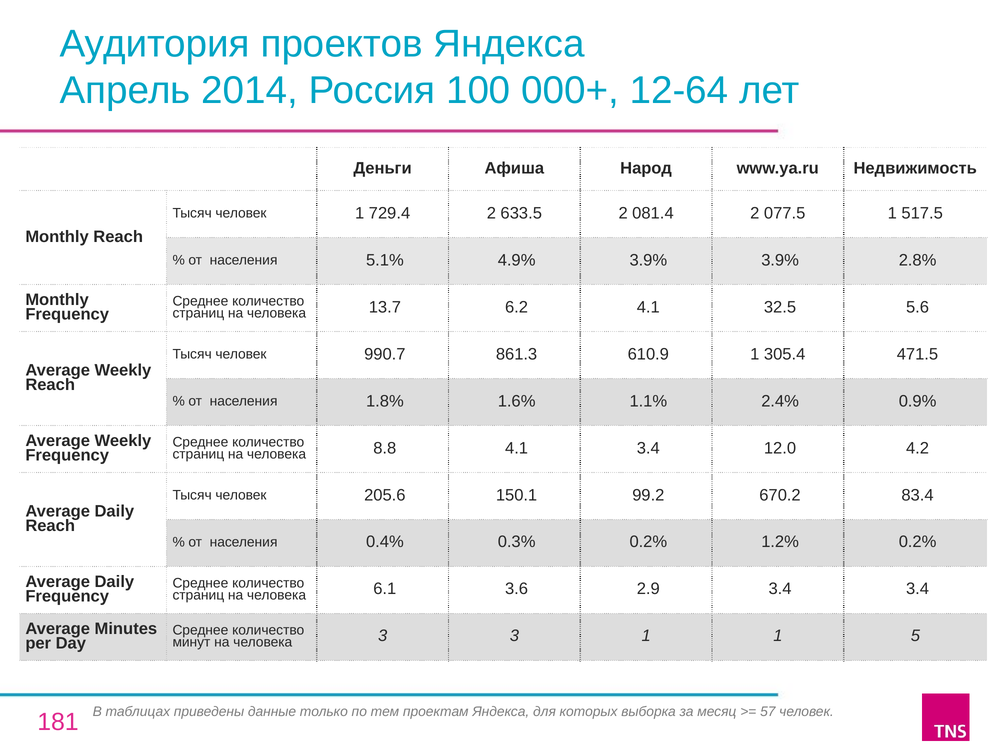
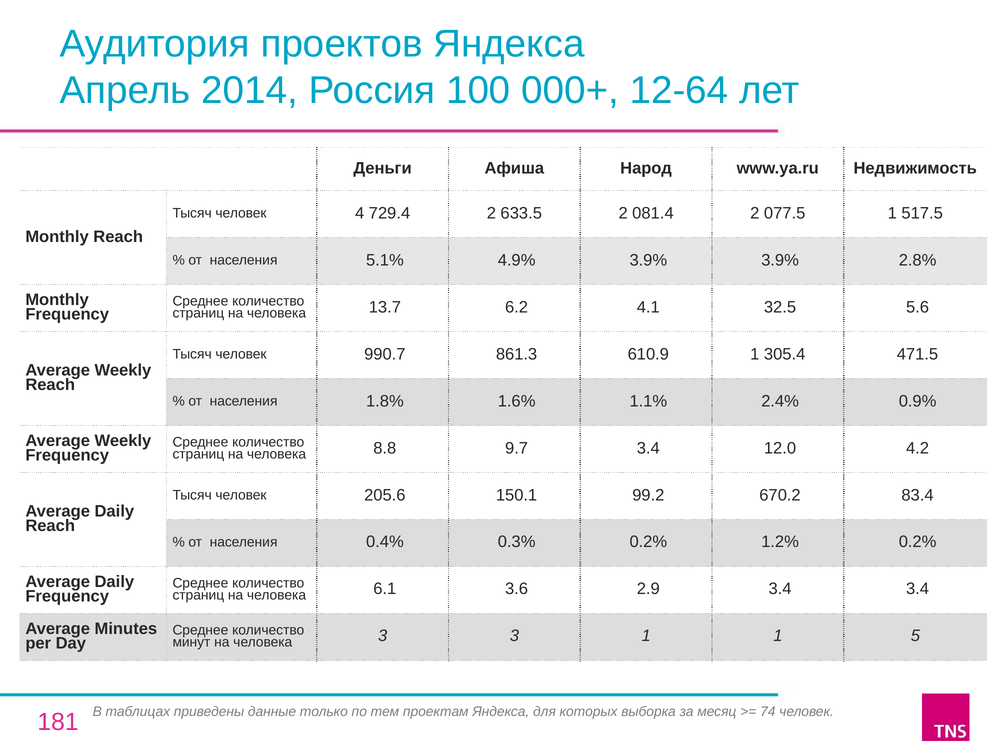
человек 1: 1 -> 4
8.8 4.1: 4.1 -> 9.7
57: 57 -> 74
